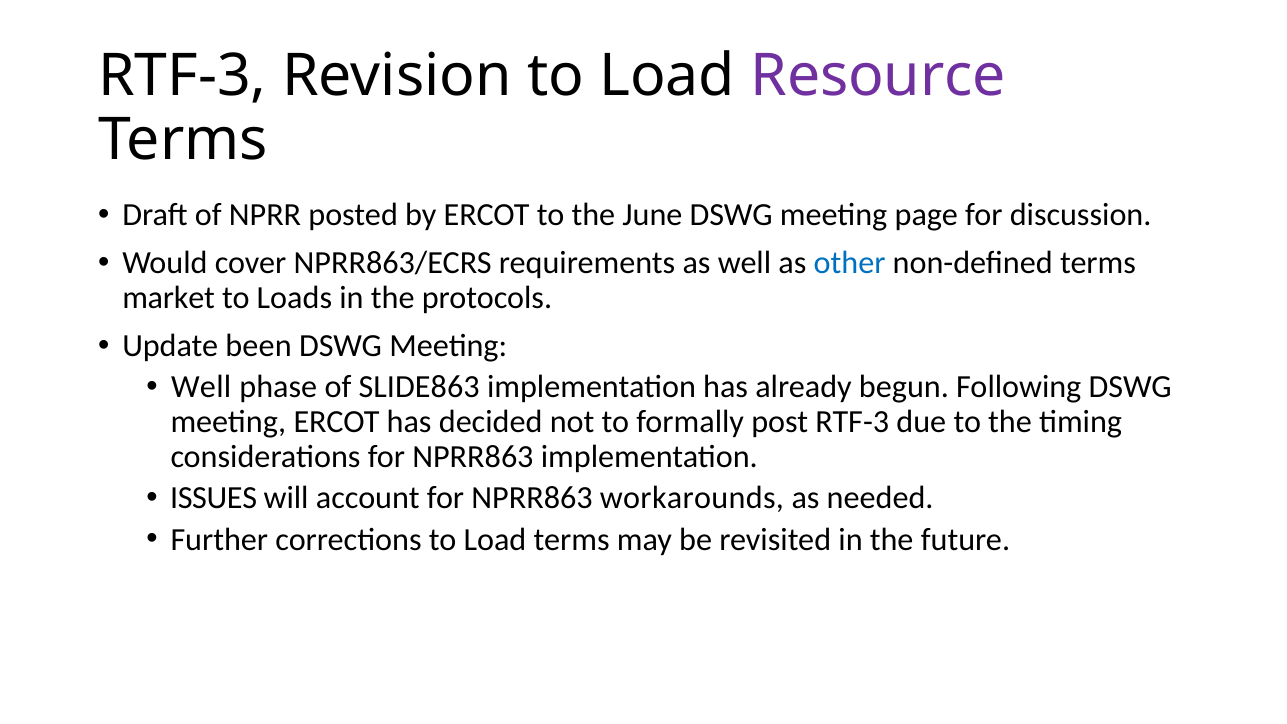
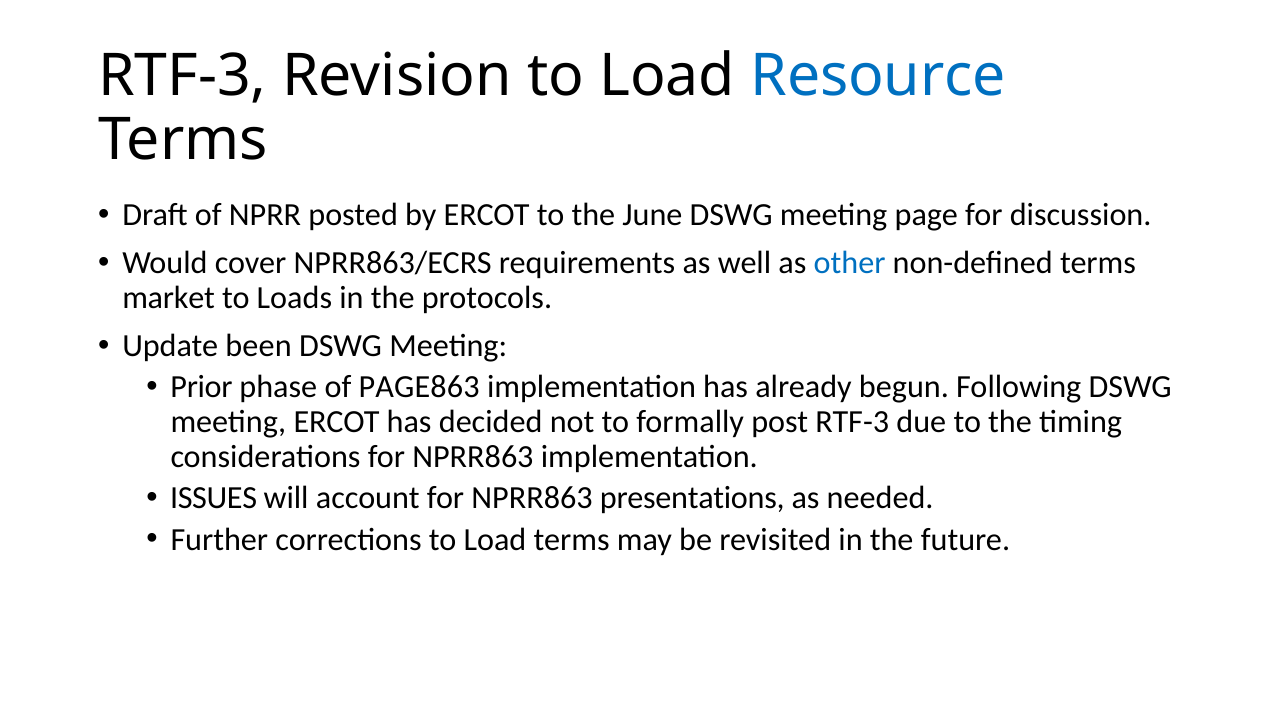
Resource colour: purple -> blue
Well at (201, 387): Well -> Prior
SLIDE863: SLIDE863 -> PAGE863
workarounds: workarounds -> presentations
